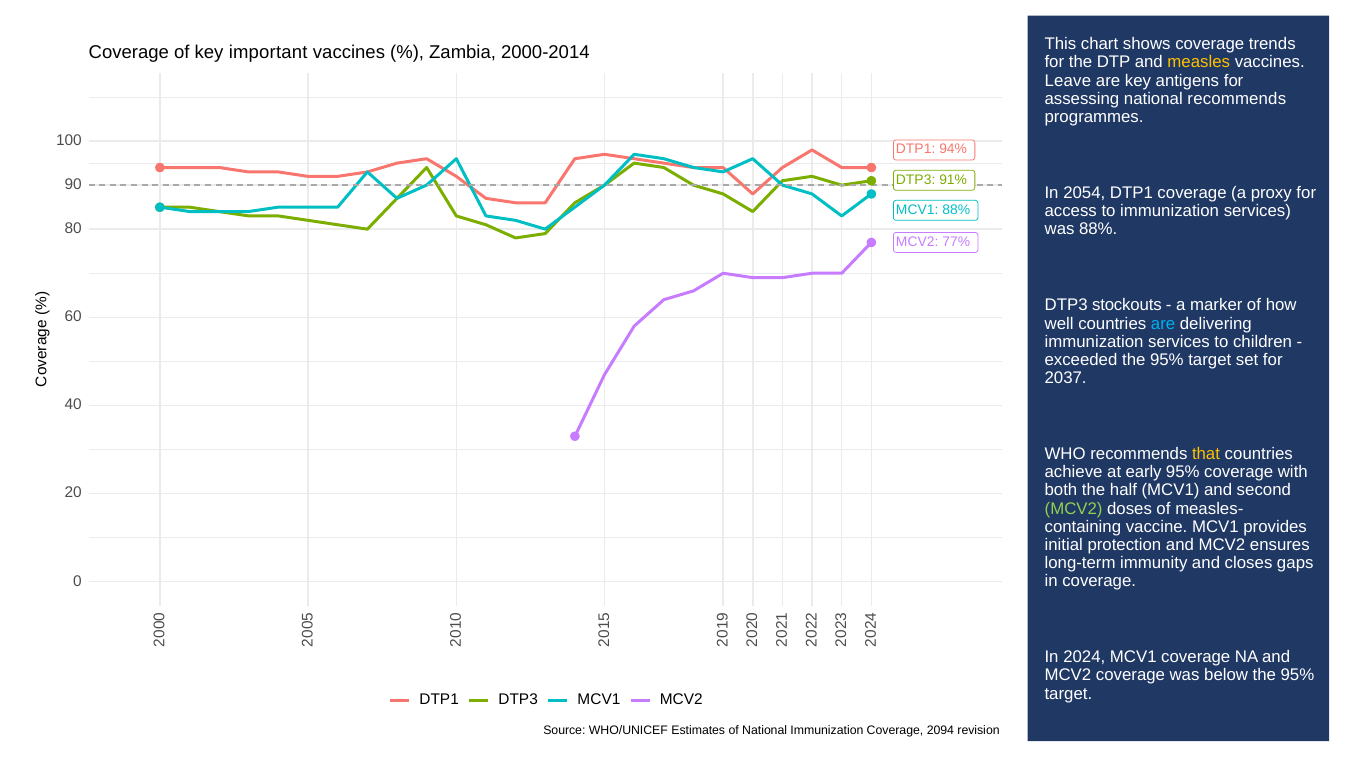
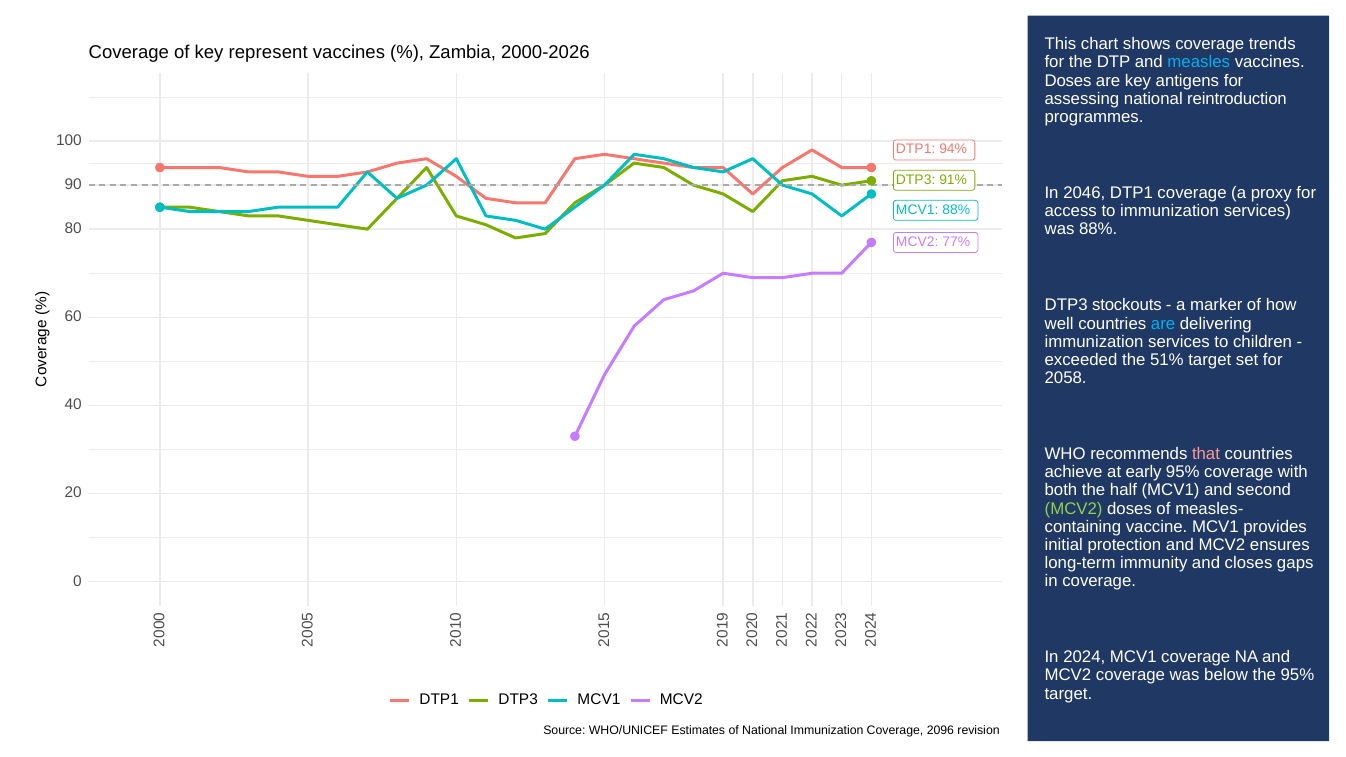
important: important -> represent
2000-2014: 2000-2014 -> 2000-2026
measles colour: yellow -> light blue
Leave at (1068, 81): Leave -> Doses
national recommends: recommends -> reintroduction
2054: 2054 -> 2046
exceeded the 95%: 95% -> 51%
2037: 2037 -> 2058
that colour: yellow -> pink
2094: 2094 -> 2096
